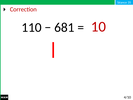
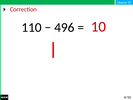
681: 681 -> 496
